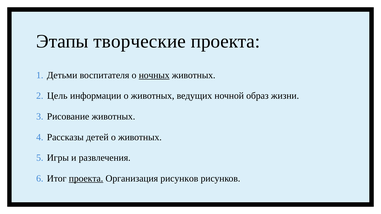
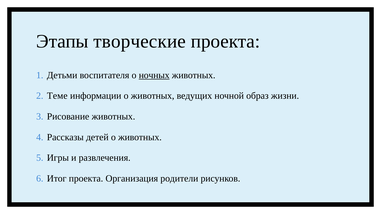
Цель: Цель -> Теме
проекта at (86, 179) underline: present -> none
Организация рисунков: рисунков -> родители
